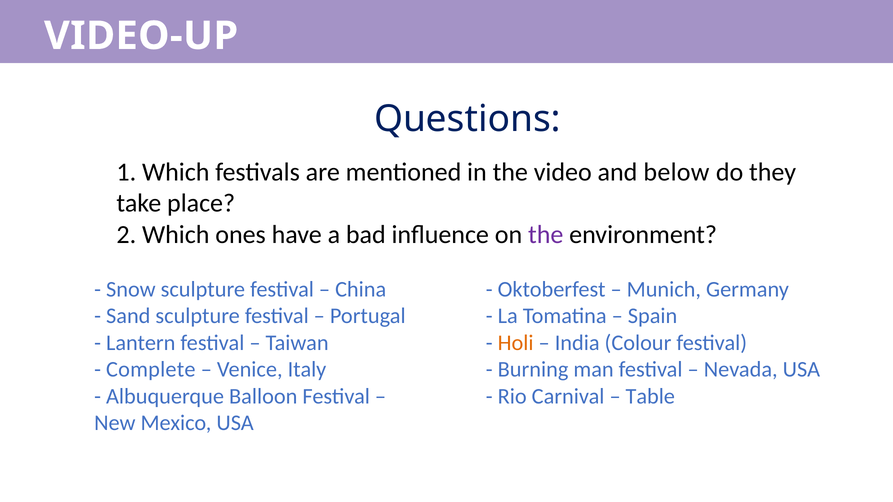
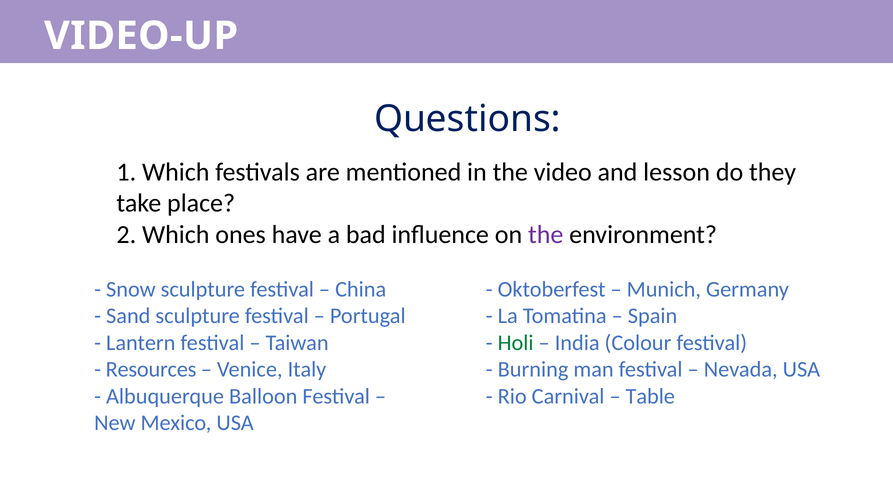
below: below -> lesson
Holi colour: orange -> green
Complete: Complete -> Resources
